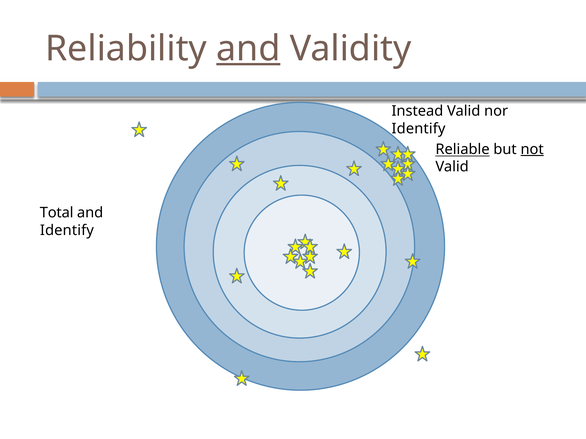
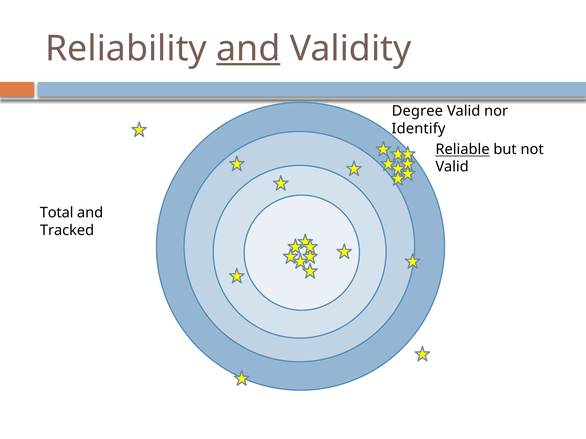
Instead: Instead -> Degree
not underline: present -> none
Identify at (67, 230): Identify -> Tracked
